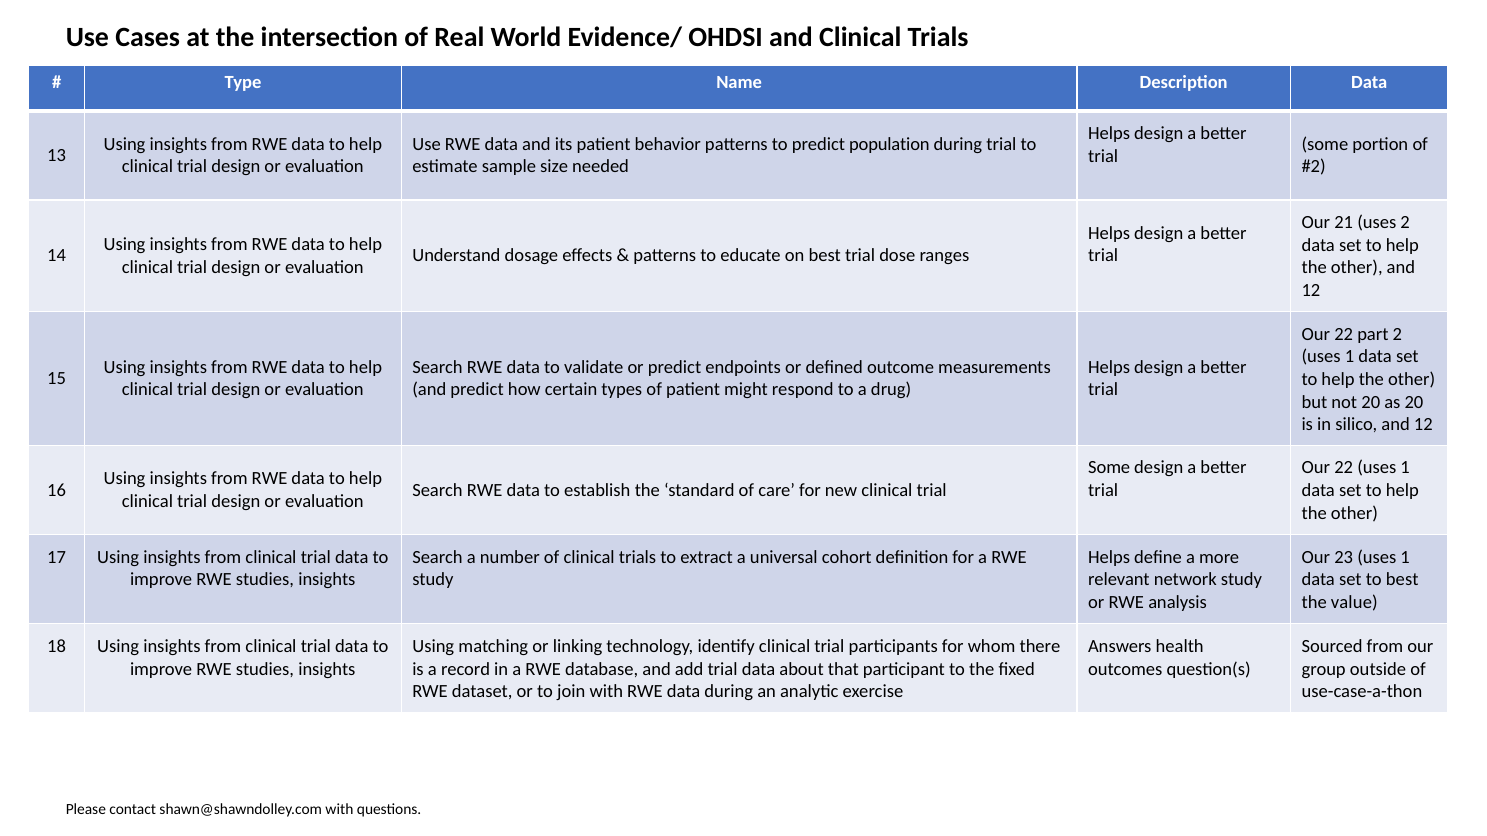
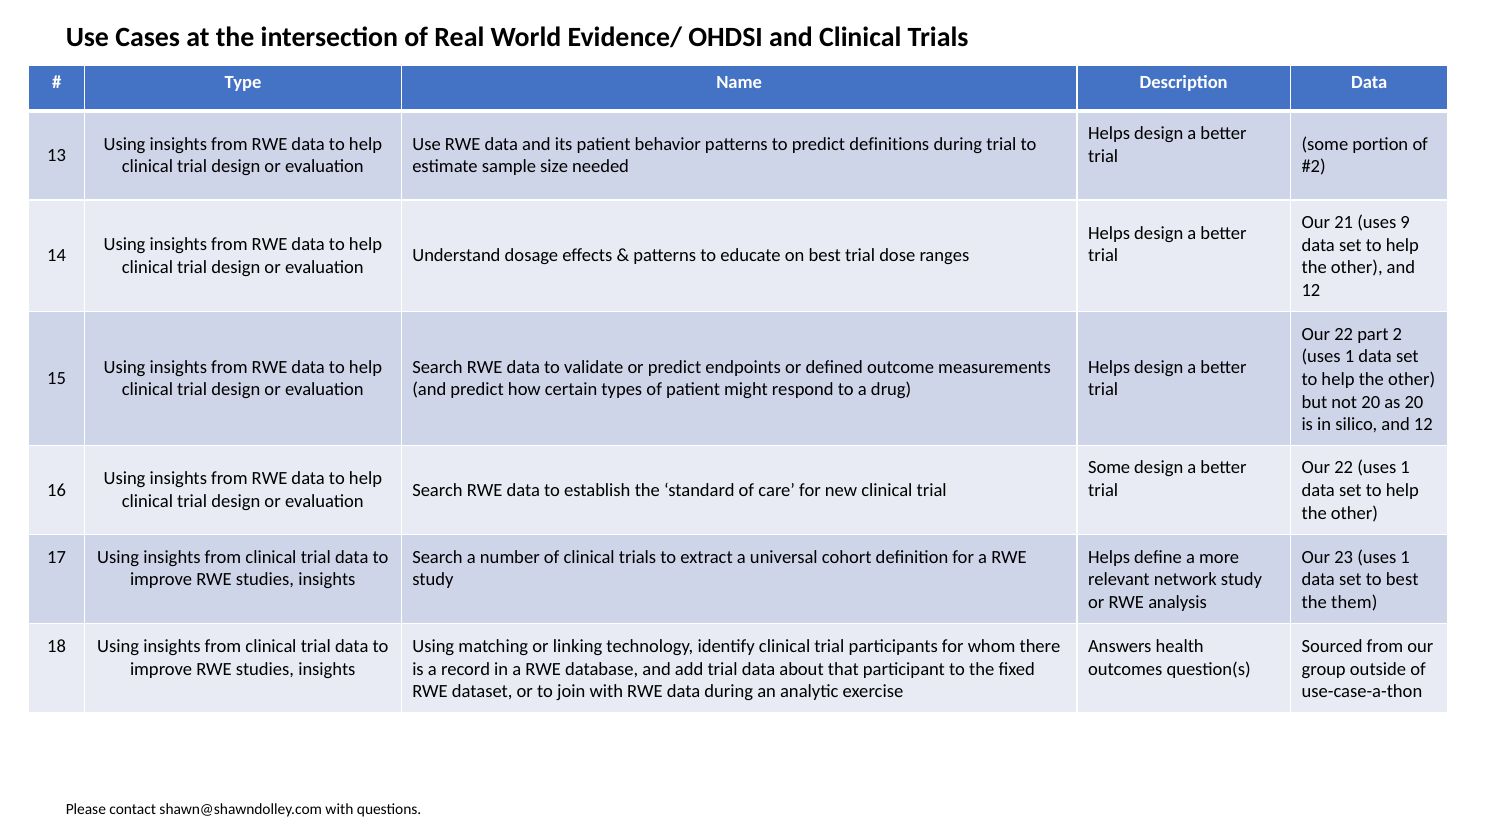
population: population -> definitions
uses 2: 2 -> 9
value: value -> them
